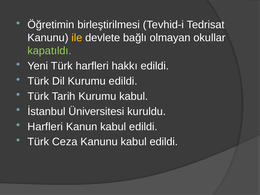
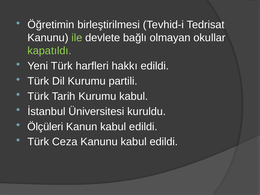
ile colour: yellow -> light green
Kurumu edildi: edildi -> partili
Harfleri at (45, 127): Harfleri -> Ölçüleri
